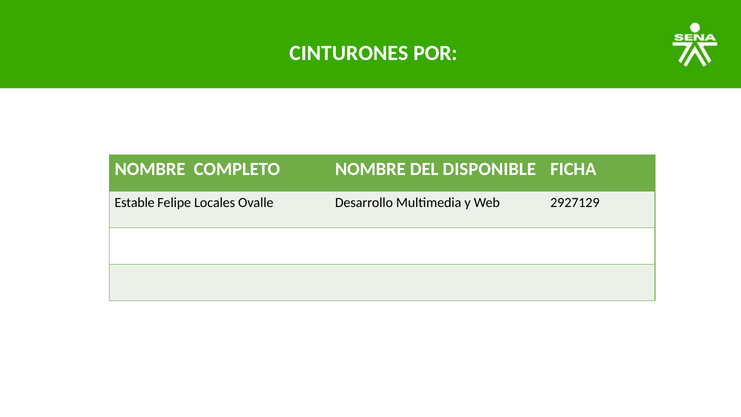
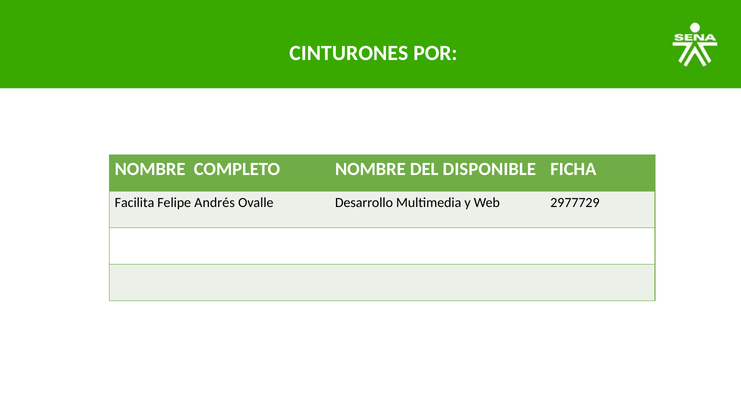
Estable: Estable -> Facilita
Locales: Locales -> Andrés
2927129: 2927129 -> 2977729
